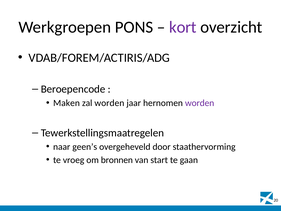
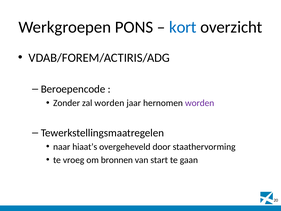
kort colour: purple -> blue
Maken: Maken -> Zonder
geen’s: geen’s -> hiaat’s
